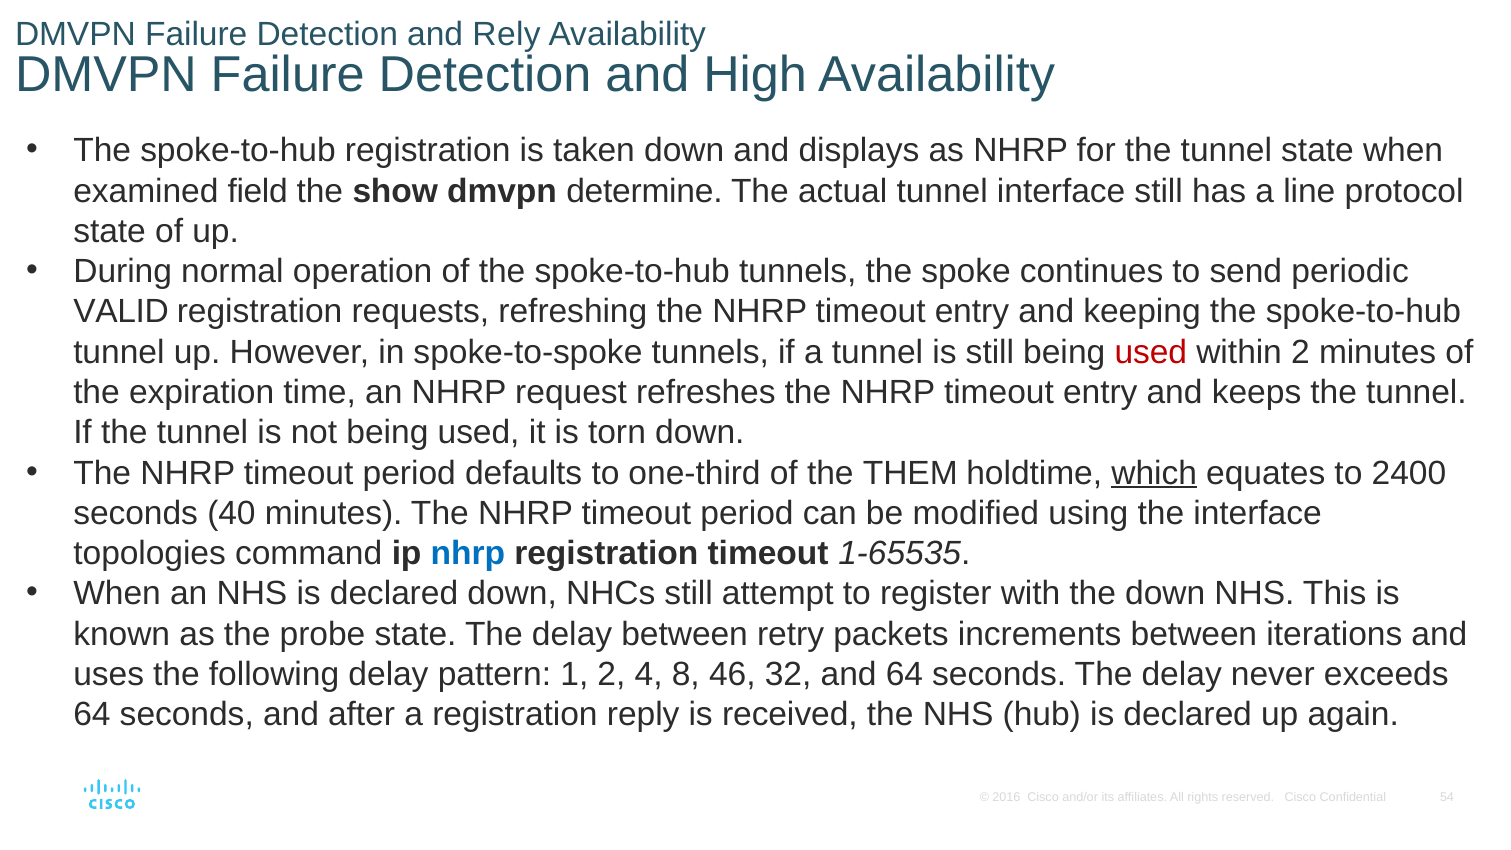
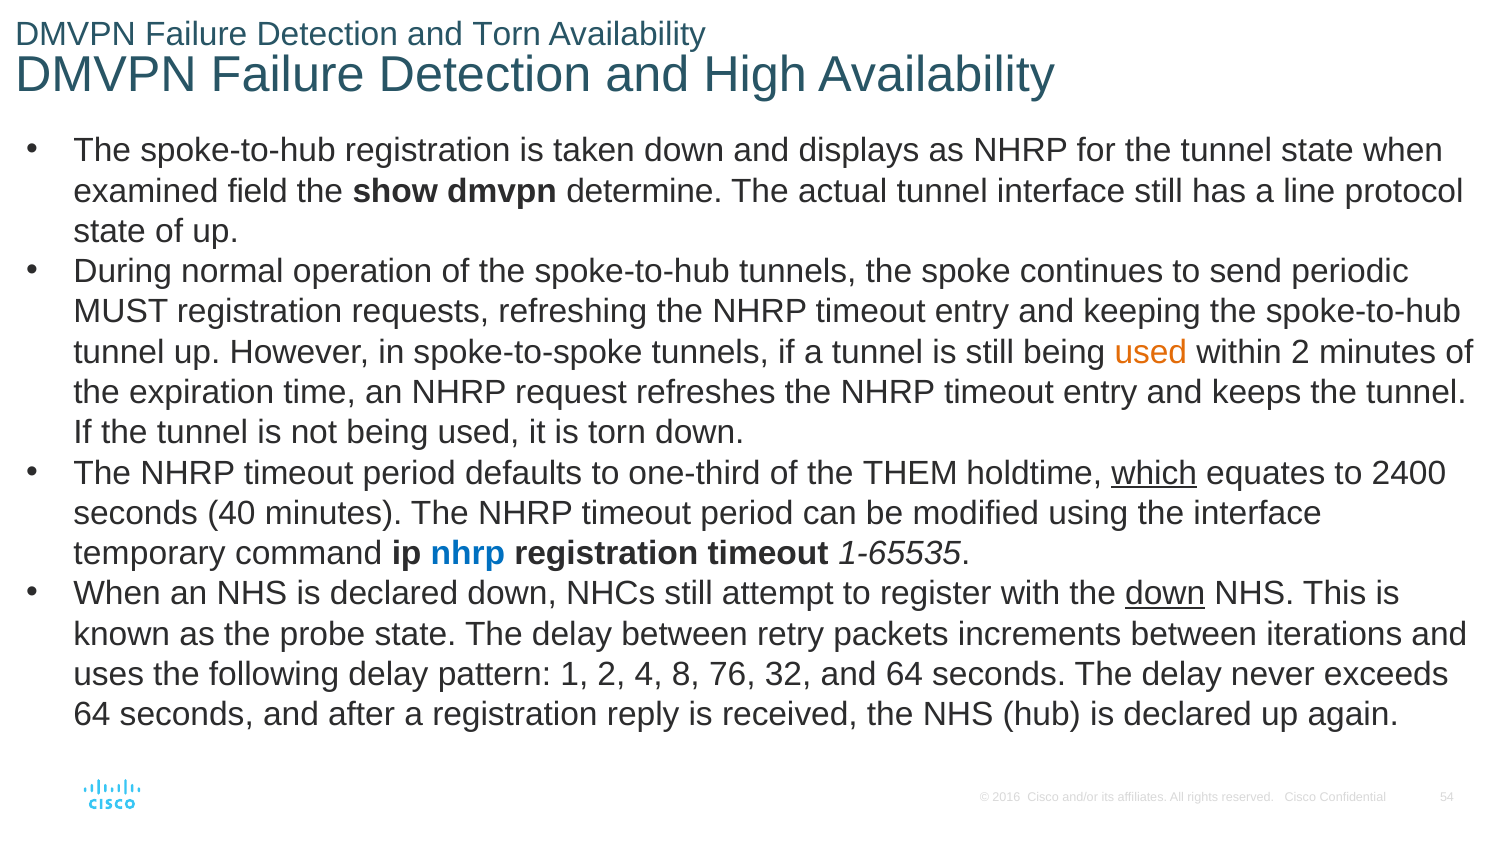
and Rely: Rely -> Torn
VALID: VALID -> MUST
used at (1151, 352) colour: red -> orange
topologies: topologies -> temporary
down at (1165, 594) underline: none -> present
46: 46 -> 76
